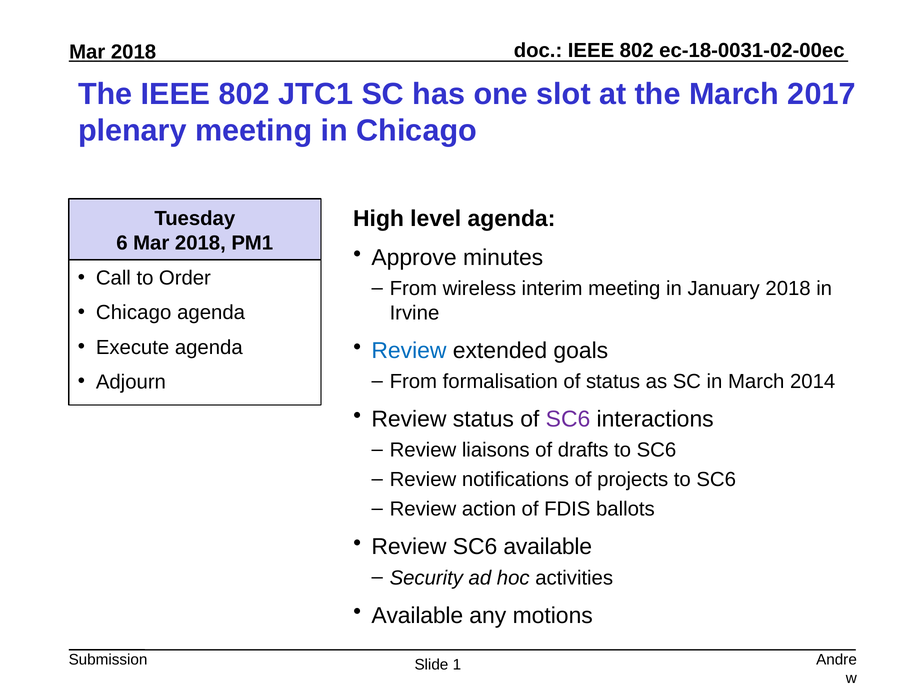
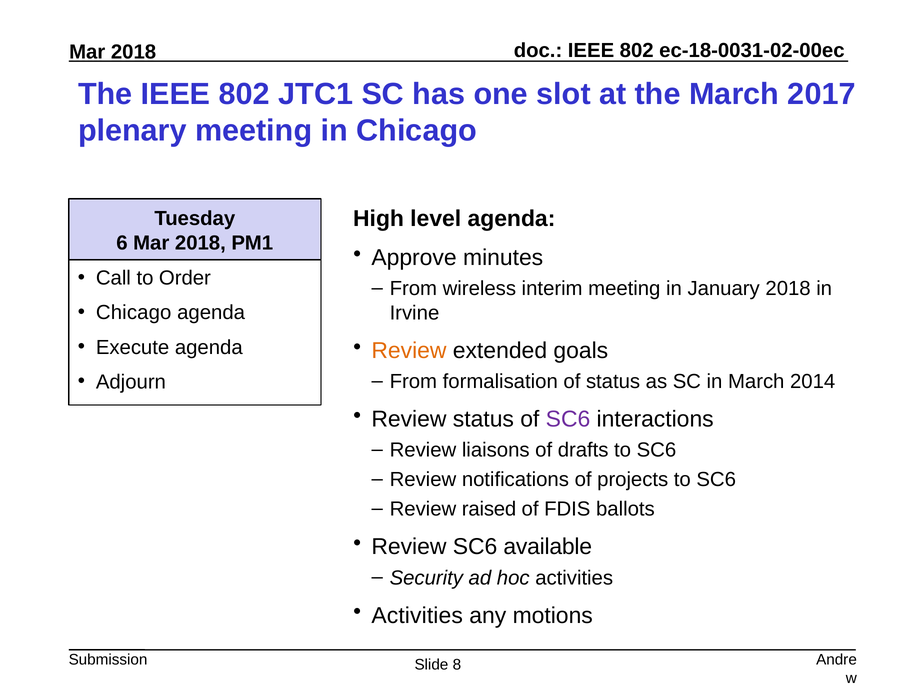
Review at (409, 351) colour: blue -> orange
action: action -> raised
Available at (417, 615): Available -> Activities
1: 1 -> 8
